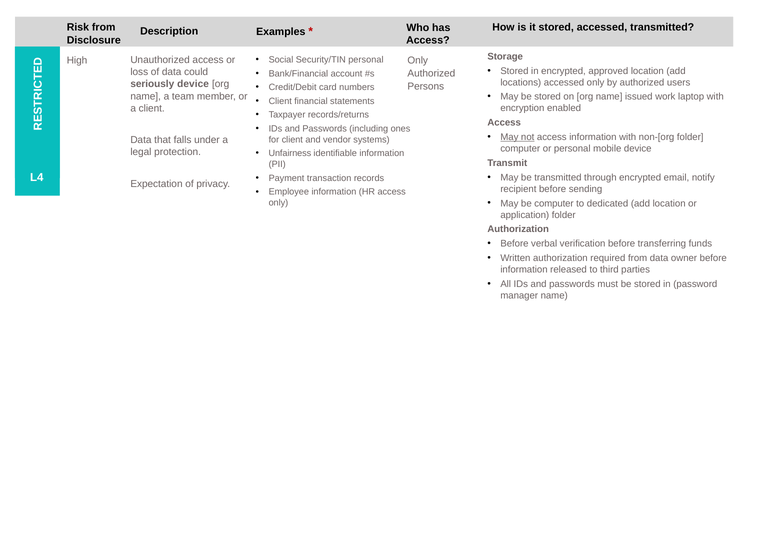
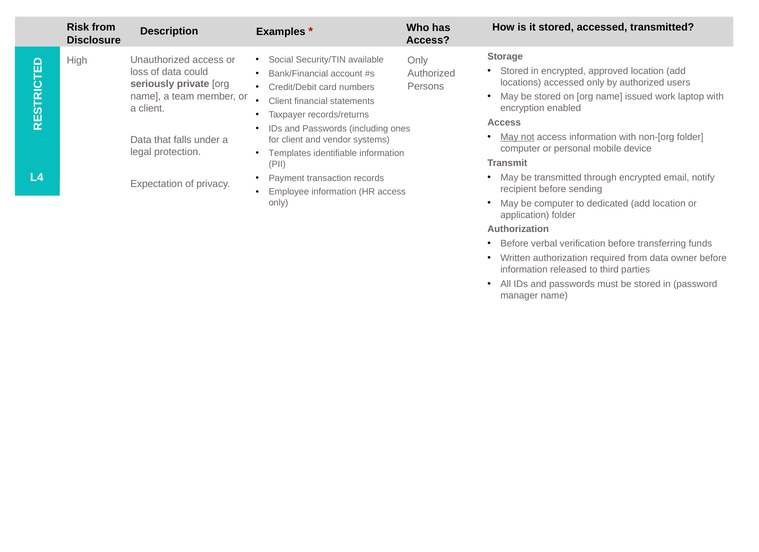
Security/TIN personal: personal -> available
seriously device: device -> private
Unfairness: Unfairness -> Templates
